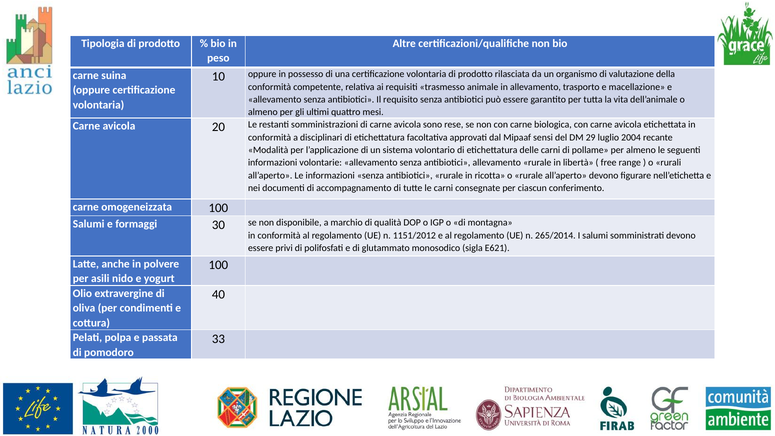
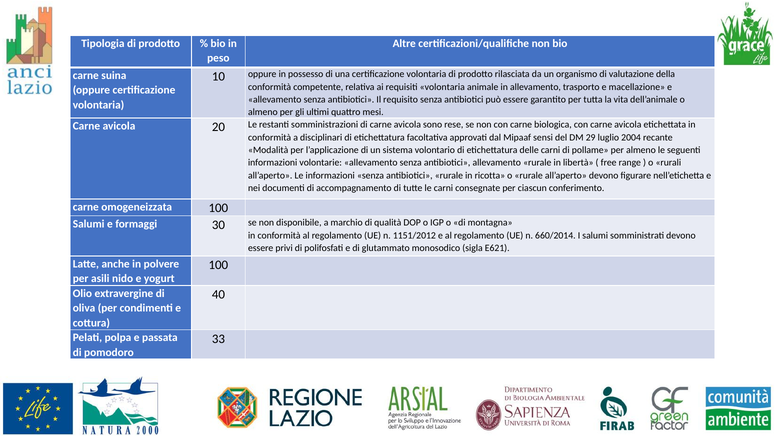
requisiti trasmesso: trasmesso -> volontaria
265/2014: 265/2014 -> 660/2014
